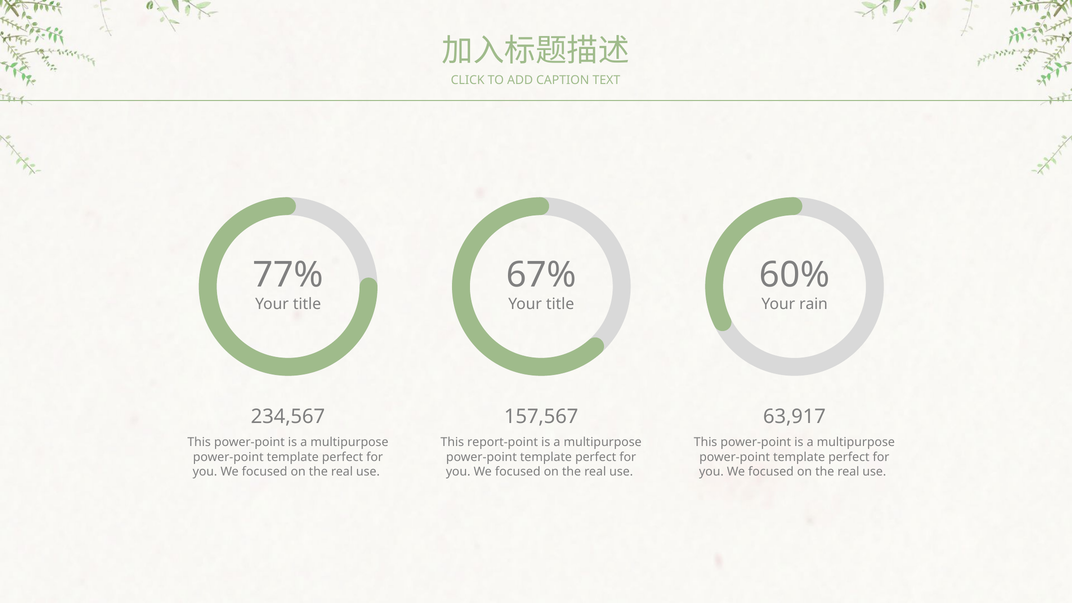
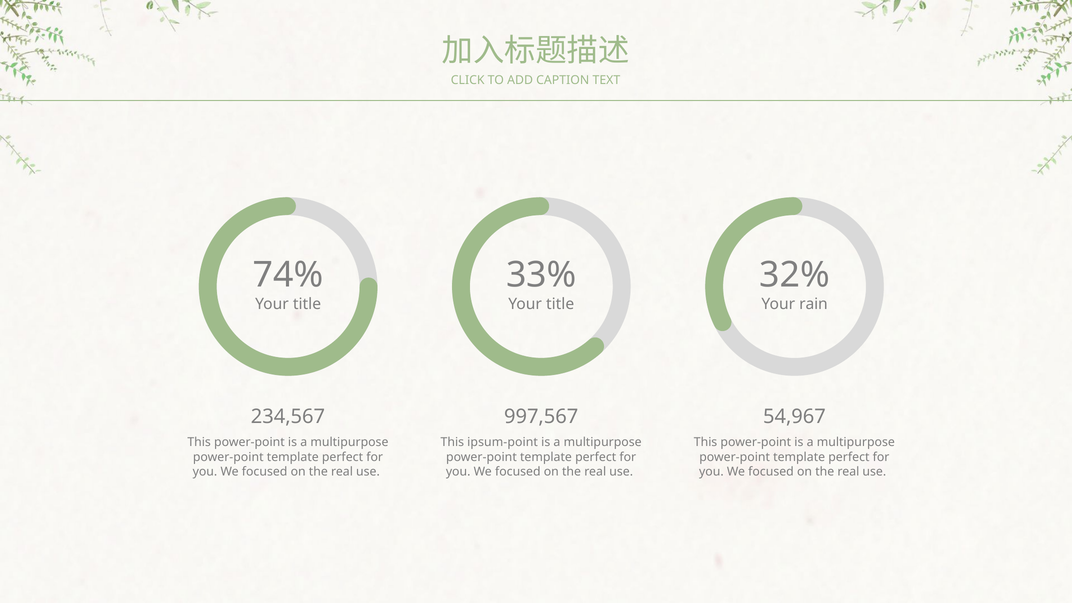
77%: 77% -> 74%
67%: 67% -> 33%
60%: 60% -> 32%
157,567: 157,567 -> 997,567
63,917: 63,917 -> 54,967
report-point: report-point -> ipsum-point
